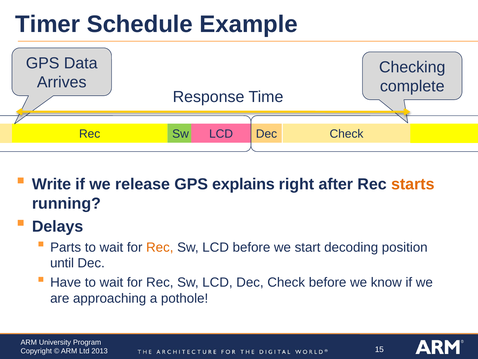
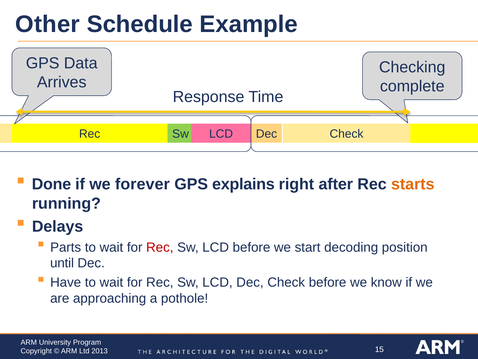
Timer: Timer -> Other
Write: Write -> Done
release: release -> forever
Rec at (160, 247) colour: orange -> red
